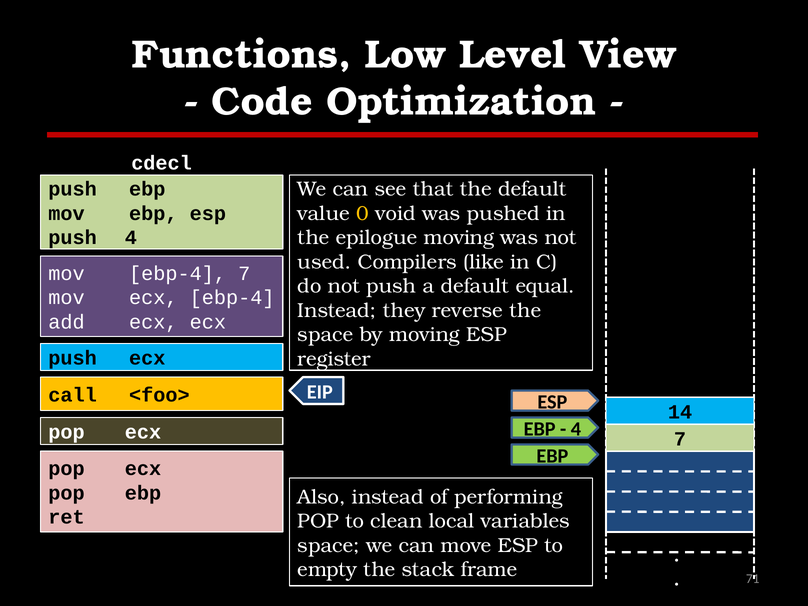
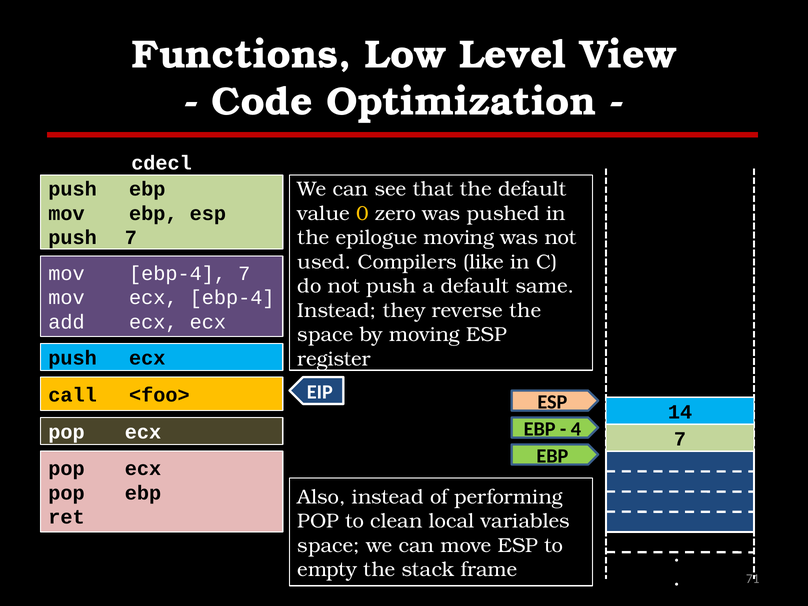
void: void -> zero
push 4: 4 -> 7
equal: equal -> same
